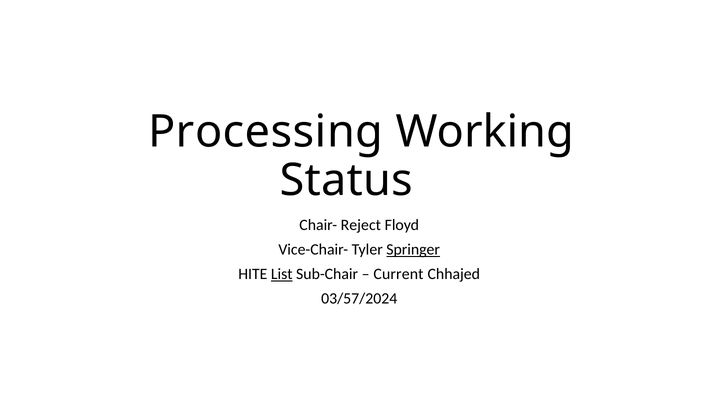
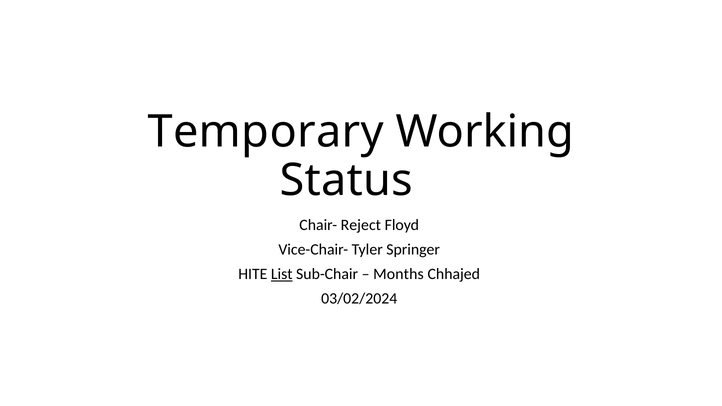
Processing: Processing -> Temporary
Springer underline: present -> none
Current: Current -> Months
03/57/2024: 03/57/2024 -> 03/02/2024
